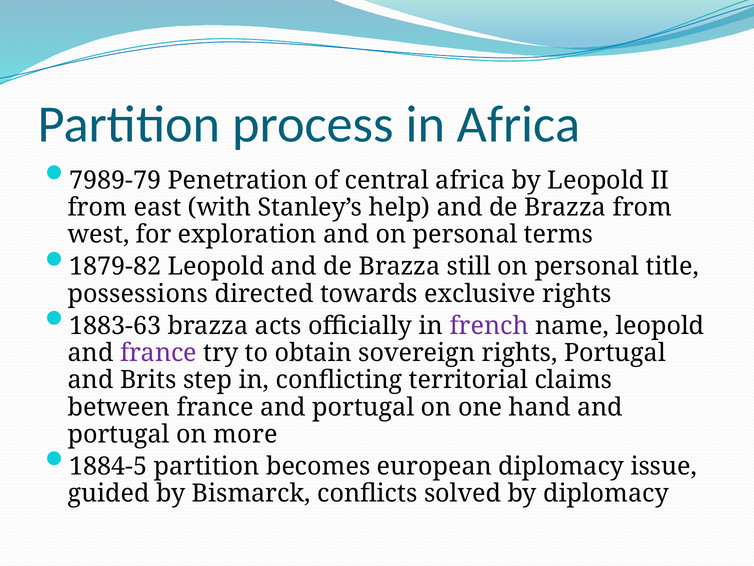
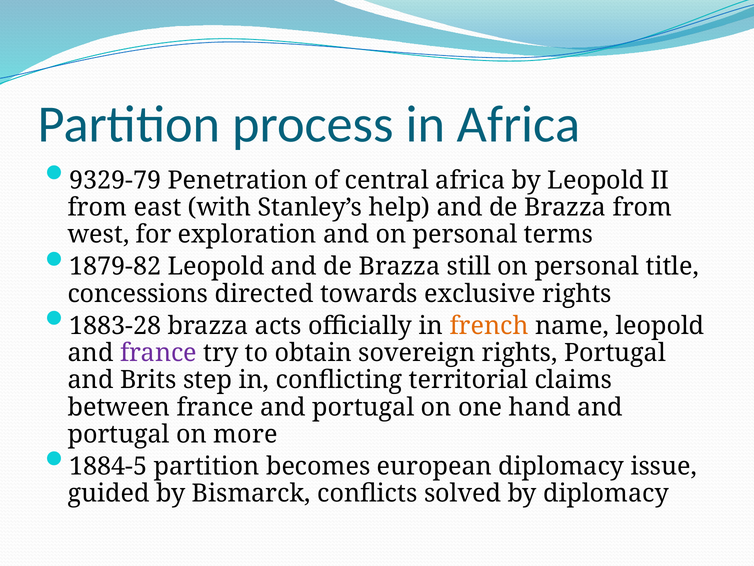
7989-79: 7989-79 -> 9329-79
possessions: possessions -> concessions
1883-63: 1883-63 -> 1883-28
french colour: purple -> orange
